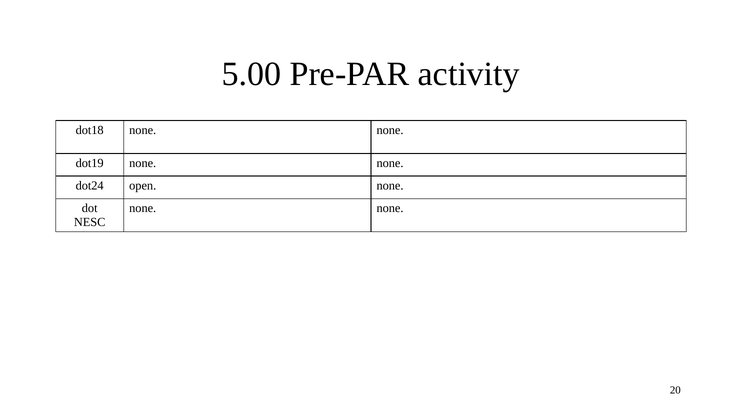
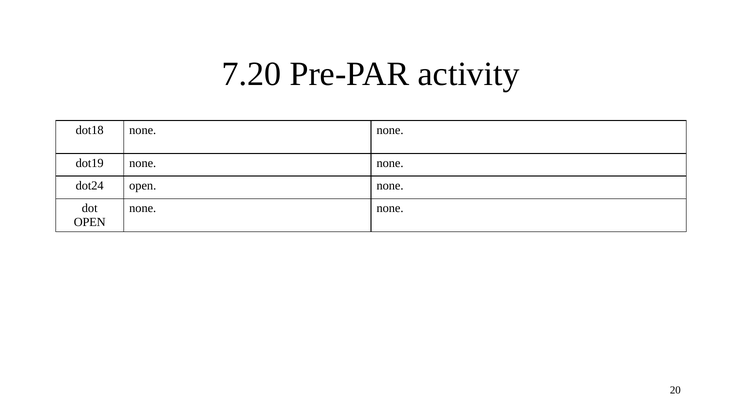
5.00: 5.00 -> 7.20
NESC at (90, 222): NESC -> OPEN
